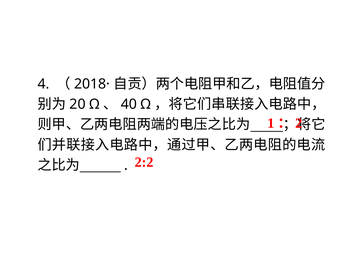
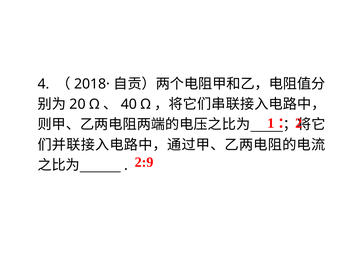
2:2: 2:2 -> 2:9
